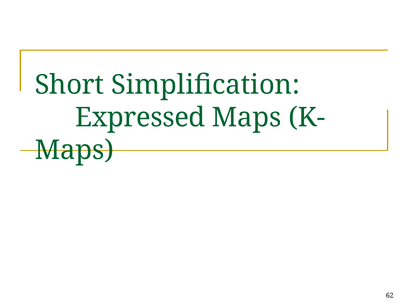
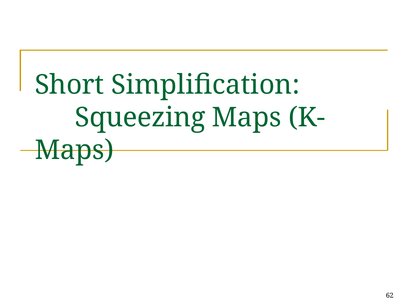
Expressed: Expressed -> Squeezing
